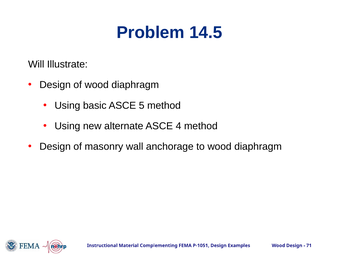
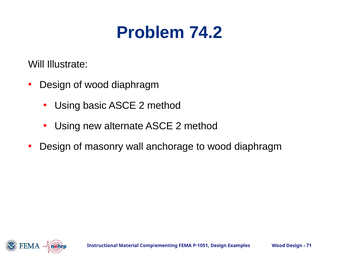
14.5: 14.5 -> 74.2
basic ASCE 5: 5 -> 2
alternate ASCE 4: 4 -> 2
